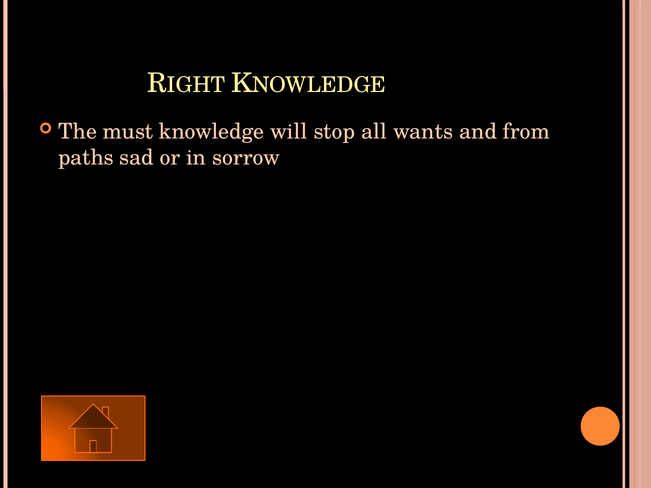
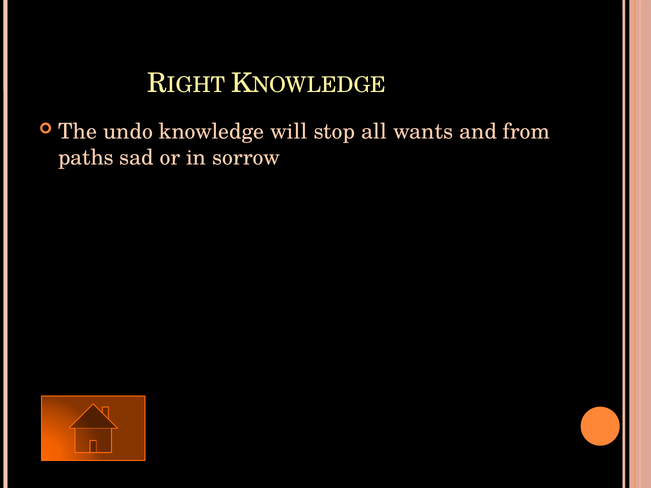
must: must -> undo
